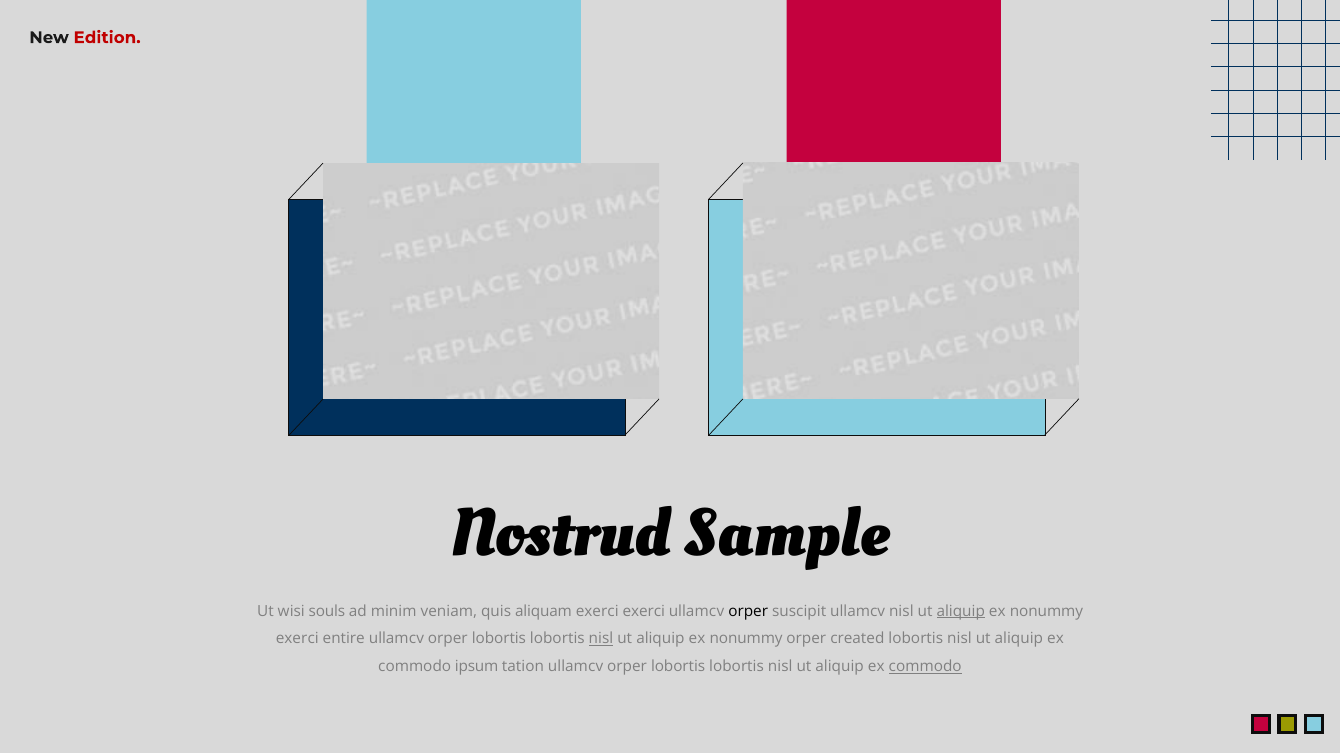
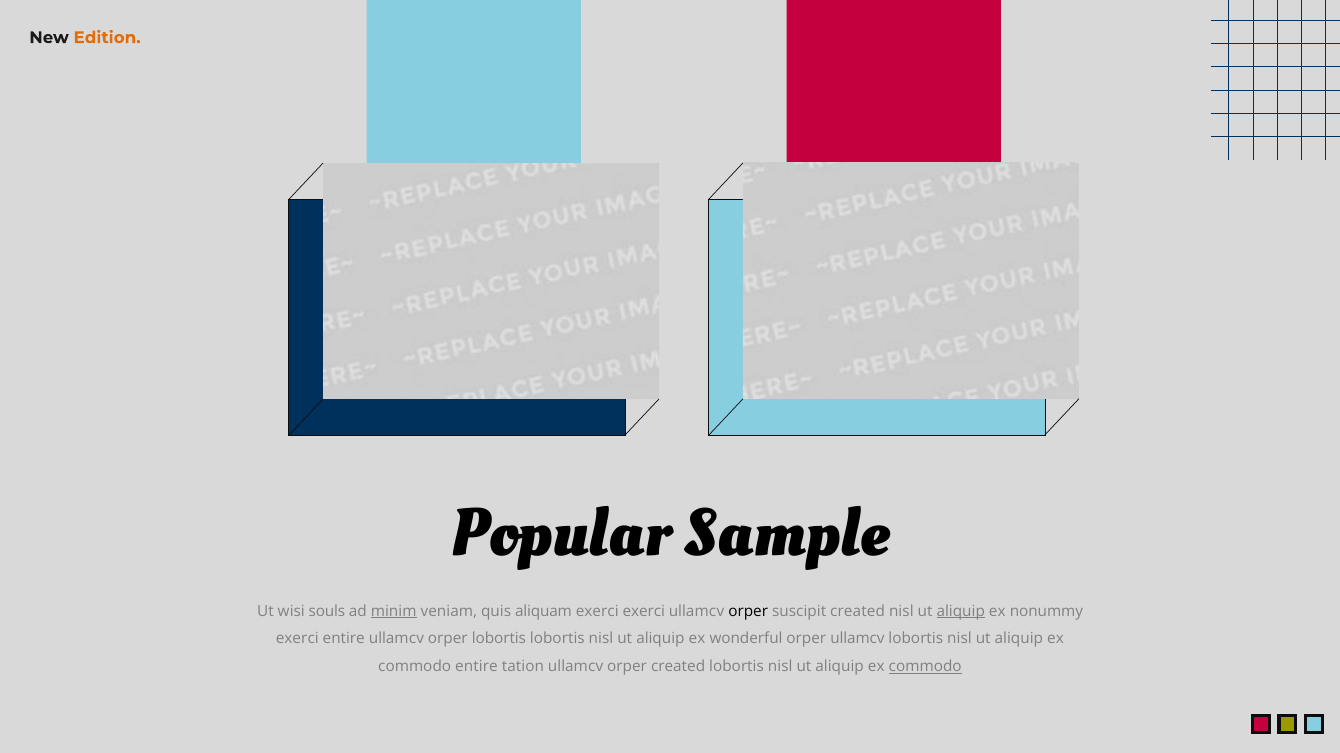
Edition colour: red -> orange
Nostrud: Nostrud -> Popular
minim underline: none -> present
suscipit ullamcv: ullamcv -> created
nisl at (601, 639) underline: present -> none
nonummy at (746, 639): nonummy -> wonderful
orper created: created -> ullamcv
commodo ipsum: ipsum -> entire
tation ullamcv orper lobortis: lobortis -> created
